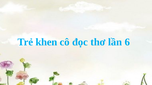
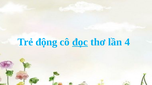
khen: khen -> động
đọc underline: none -> present
6: 6 -> 4
